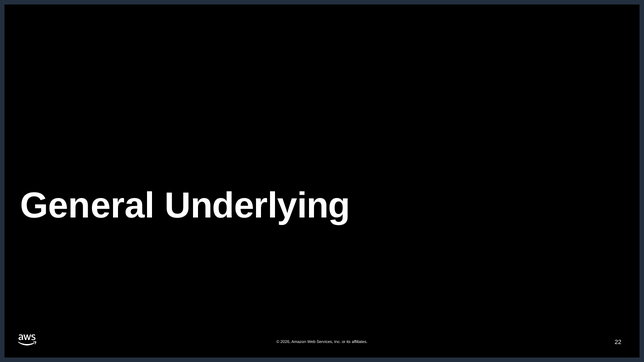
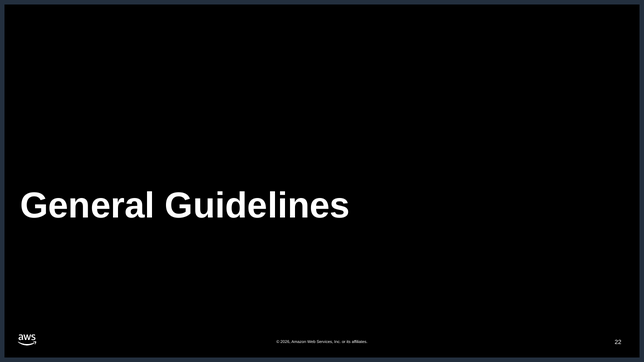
Underlying: Underlying -> Guidelines
